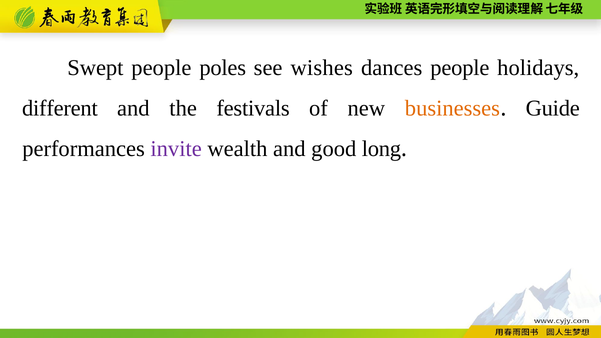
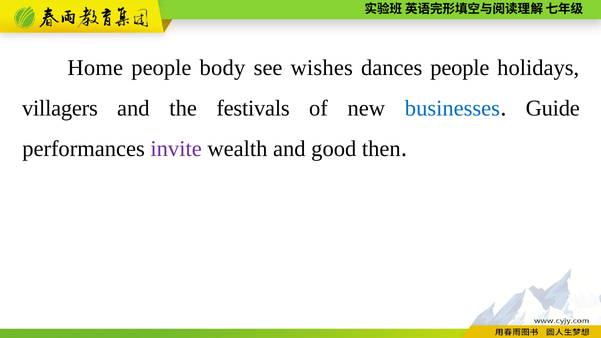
Swept: Swept -> Home
poles: poles -> body
different: different -> villagers
businesses colour: orange -> blue
long: long -> then
